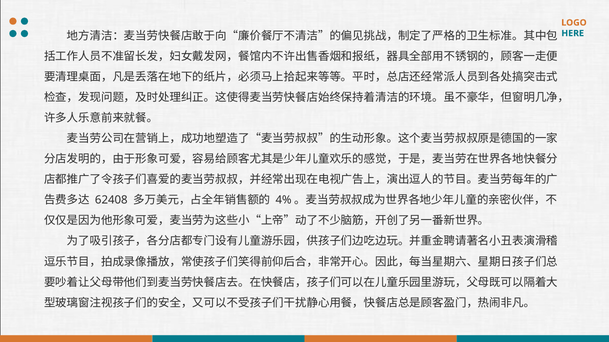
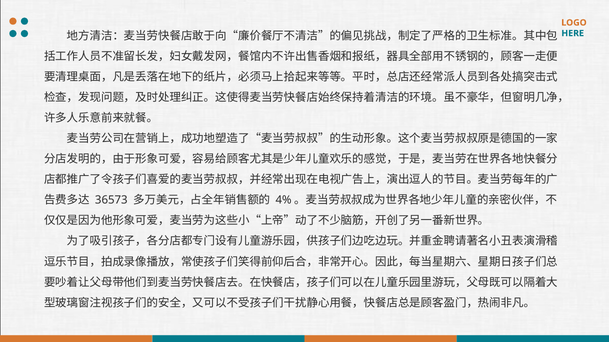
62408: 62408 -> 36573
